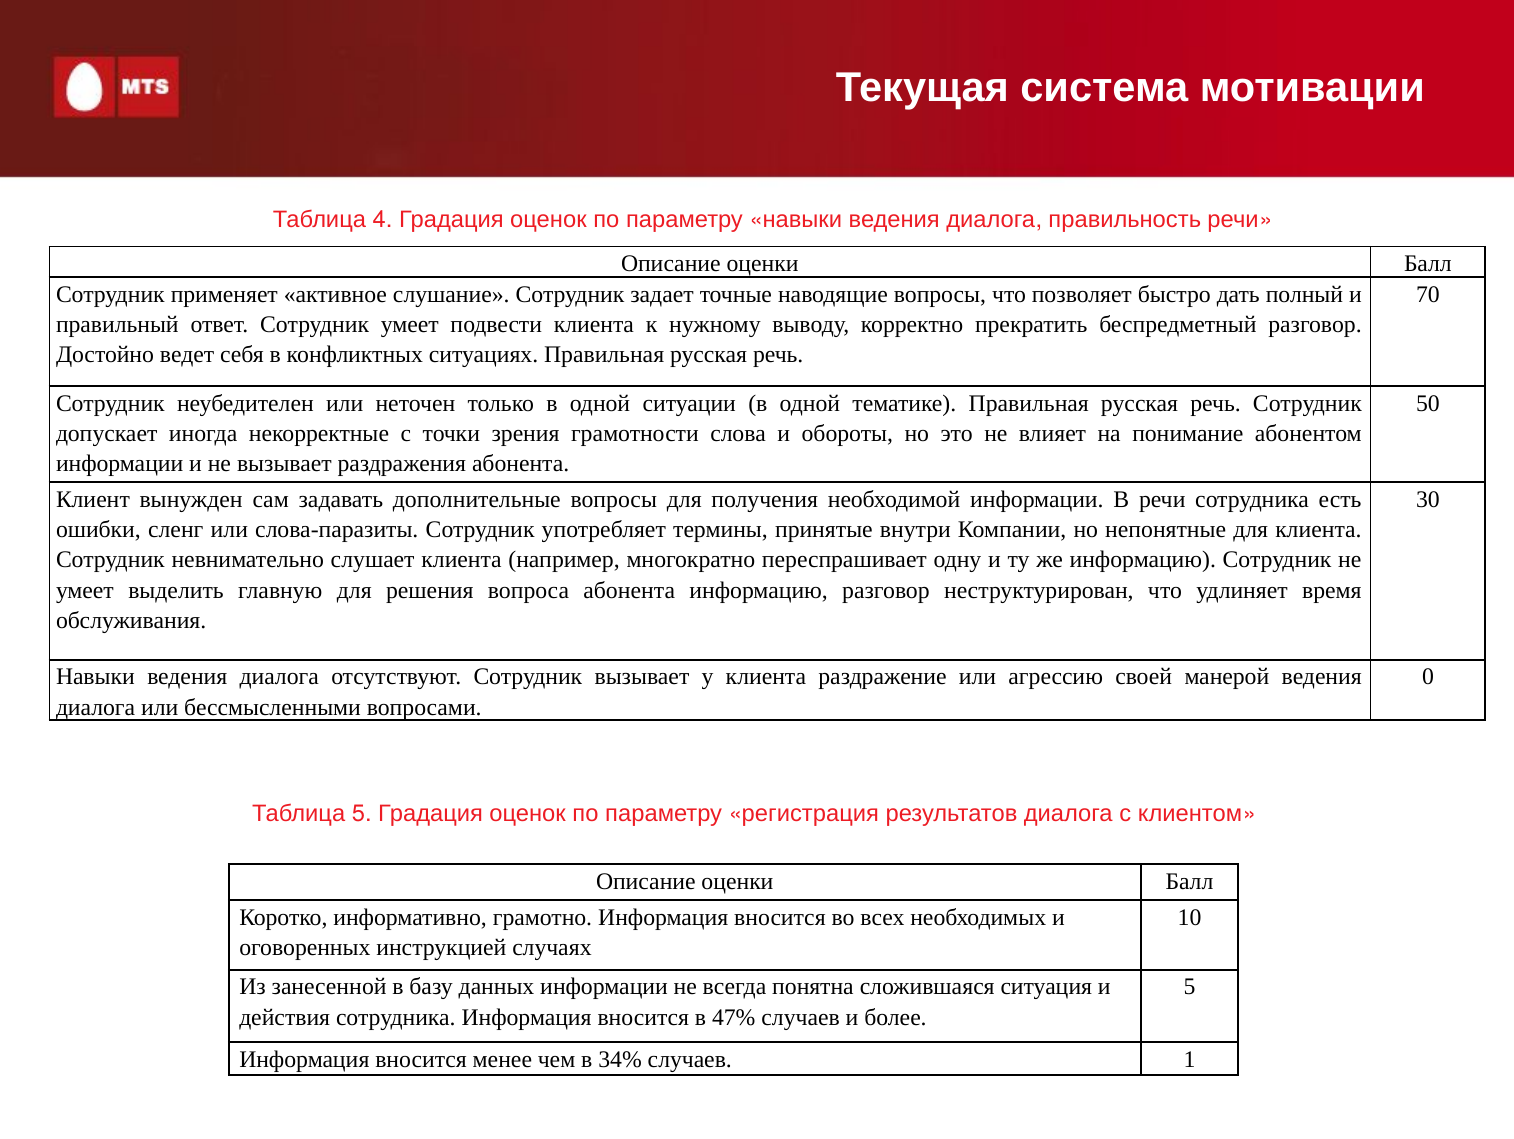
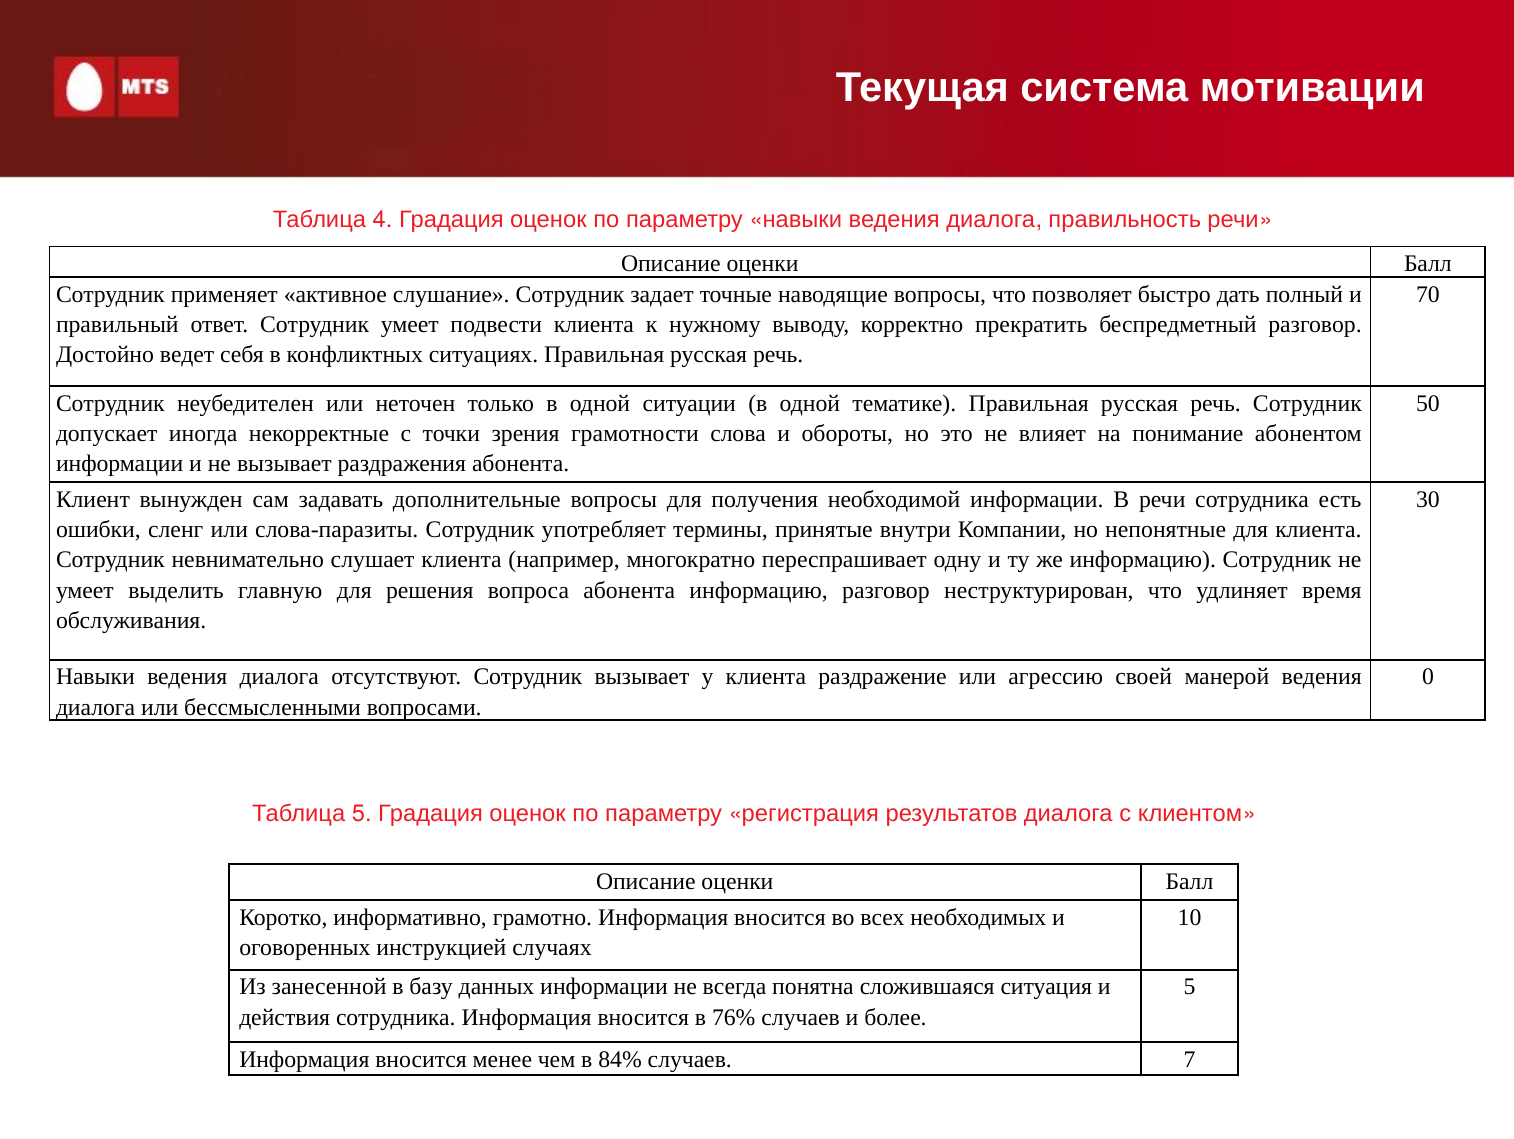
47%: 47% -> 76%
34%: 34% -> 84%
1: 1 -> 7
